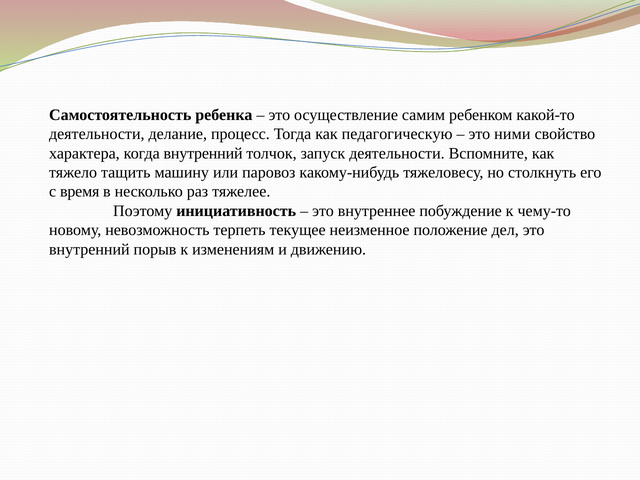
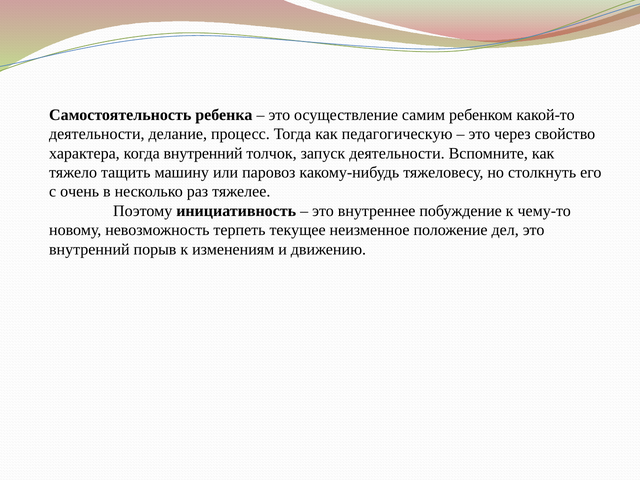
ними: ними -> через
время: время -> очень
